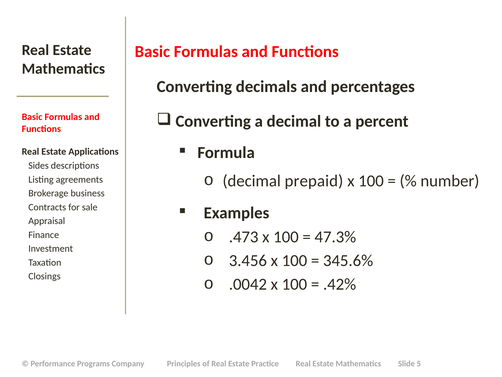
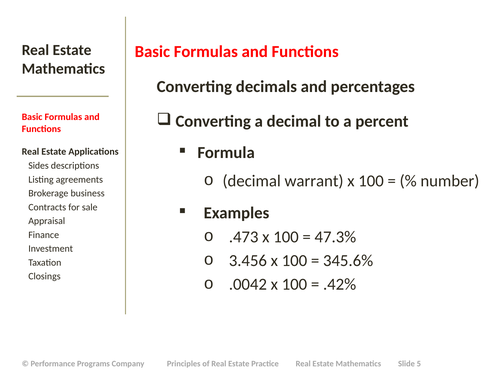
prepaid: prepaid -> warrant
